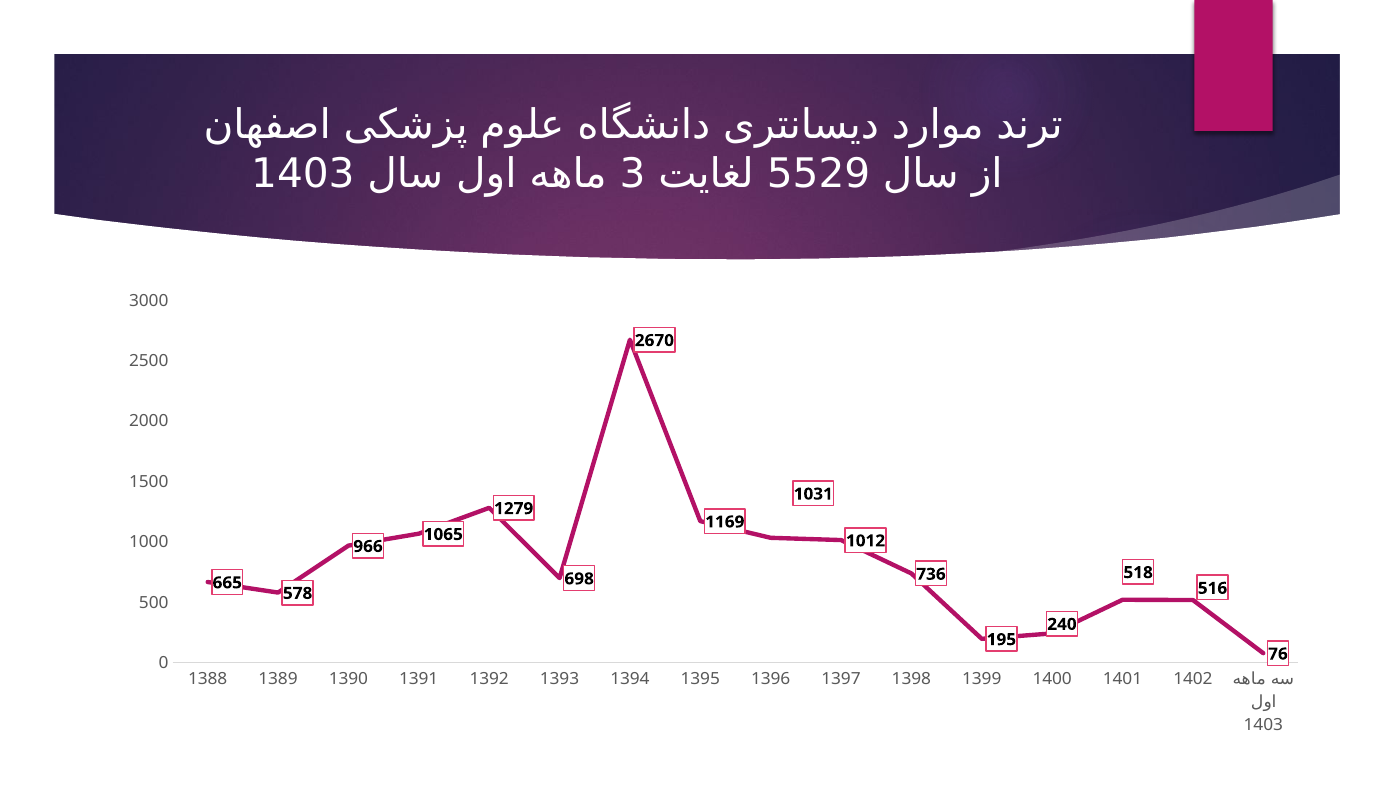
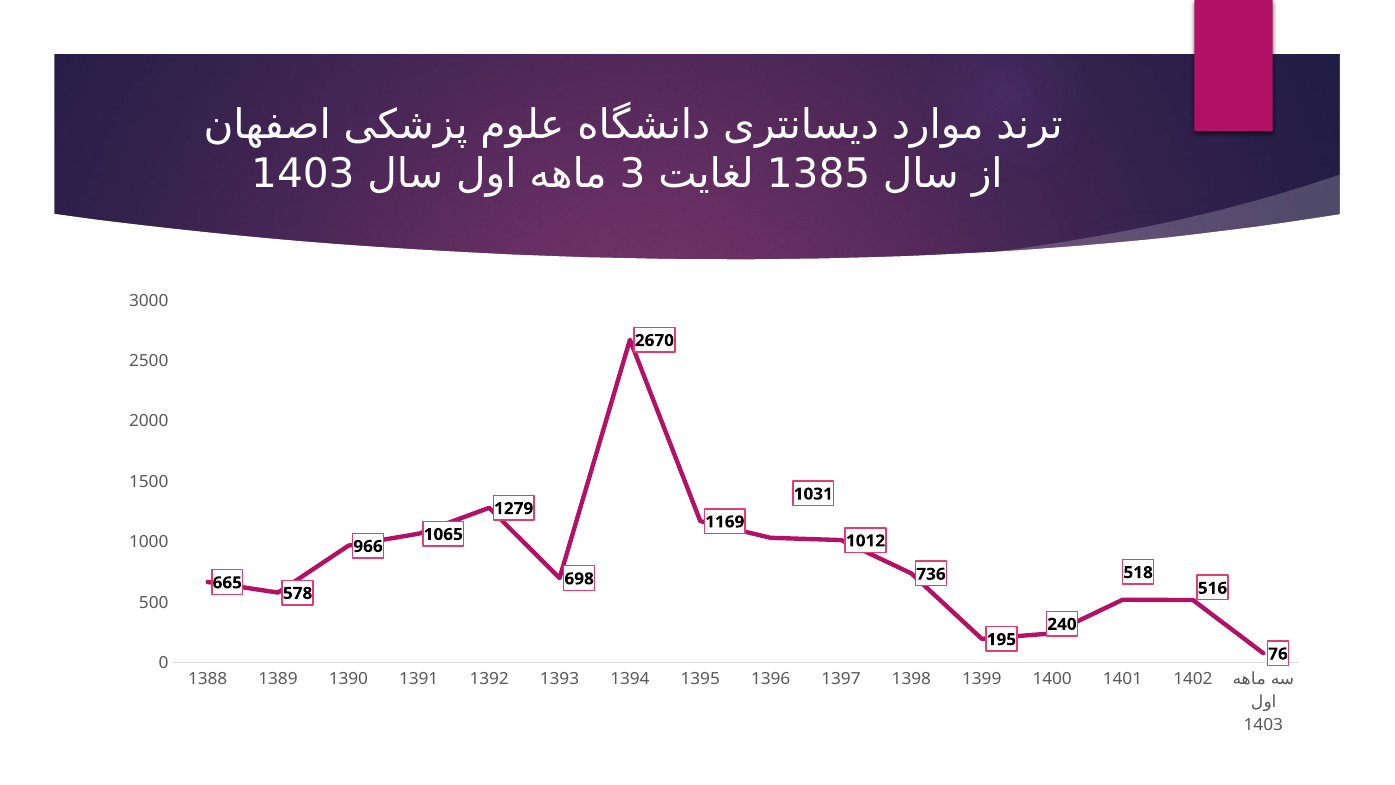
5529: 5529 -> 1385
